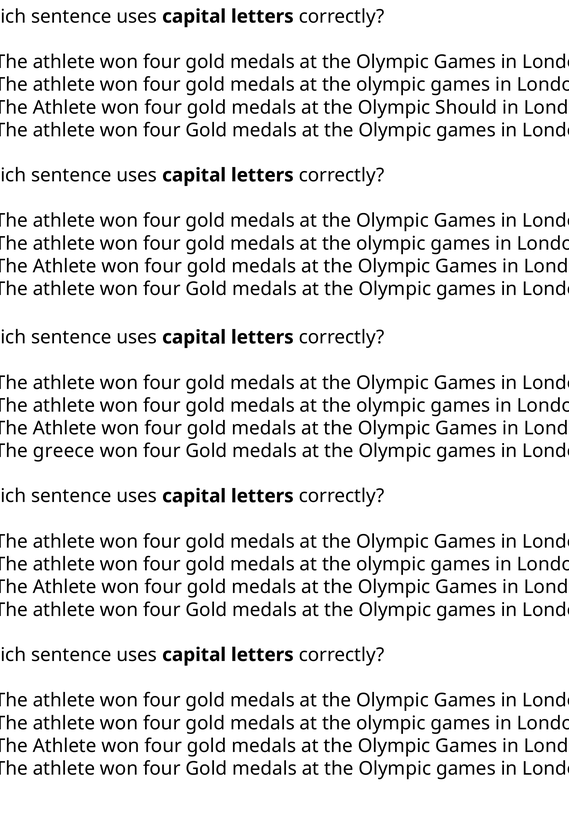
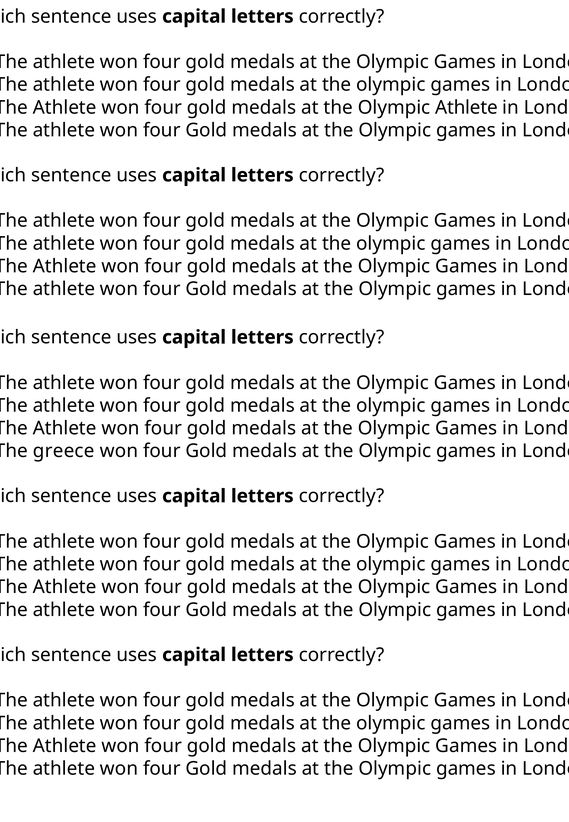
Olympic Should: Should -> Athlete
